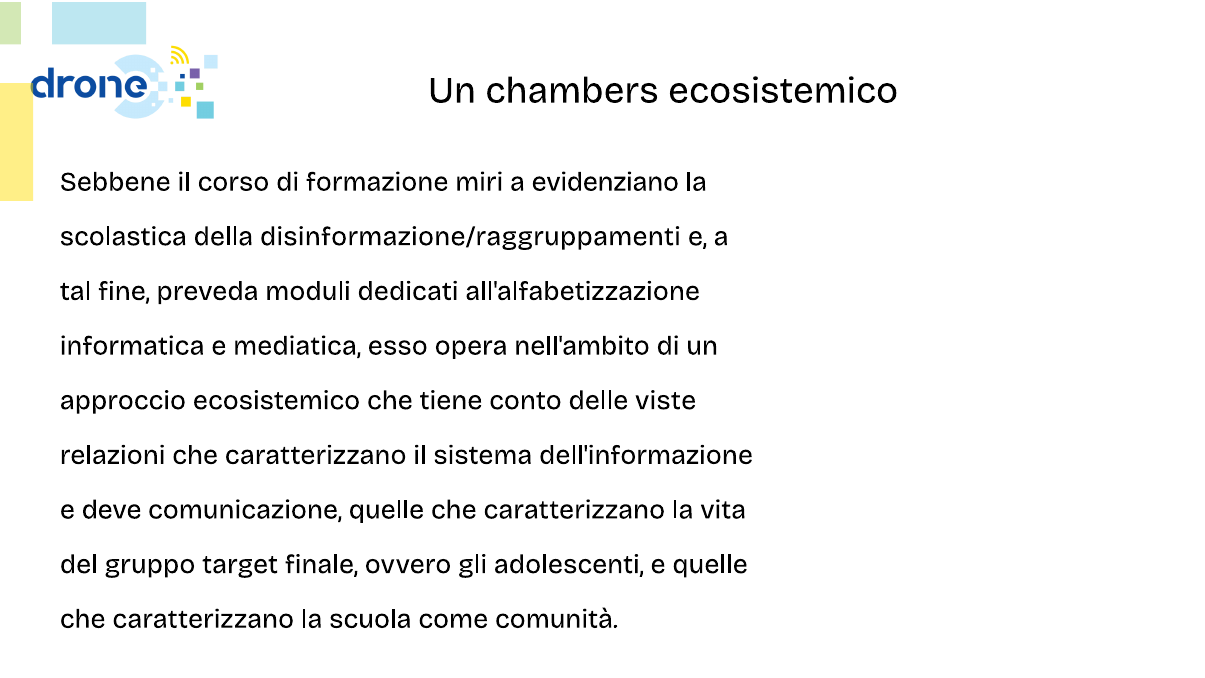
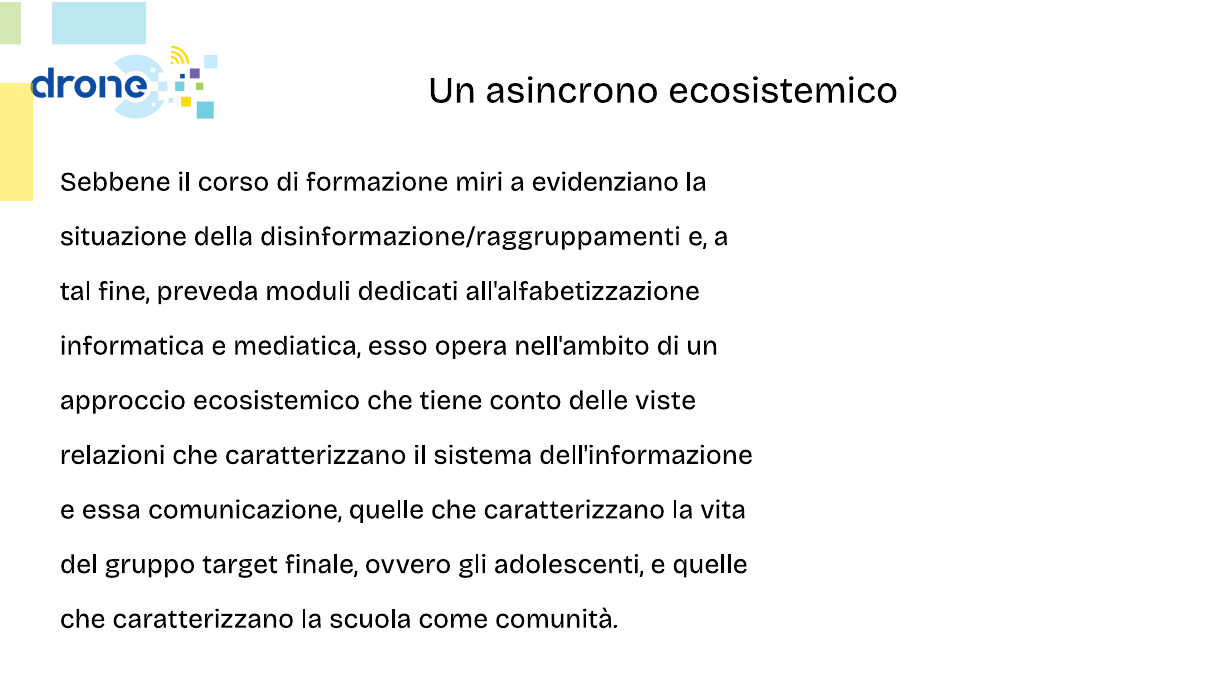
chambers: chambers -> asincrono
scolastica: scolastica -> situazione
deve: deve -> essa
